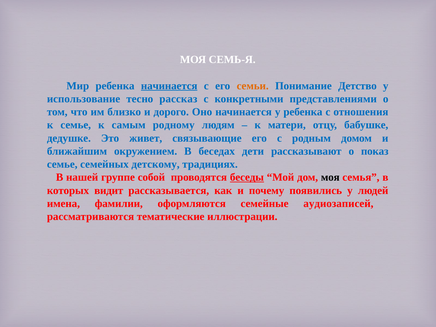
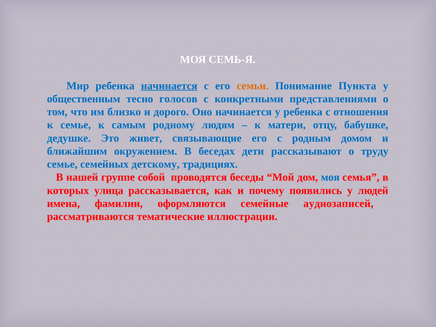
Детство: Детство -> Пункта
использование: использование -> общественным
рассказ: рассказ -> голосов
показ: показ -> труду
беседы underline: present -> none
моя at (330, 177) colour: black -> blue
видит: видит -> улица
